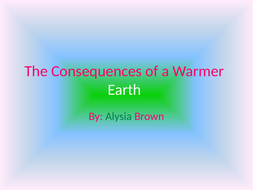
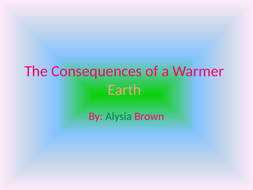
Earth colour: white -> pink
